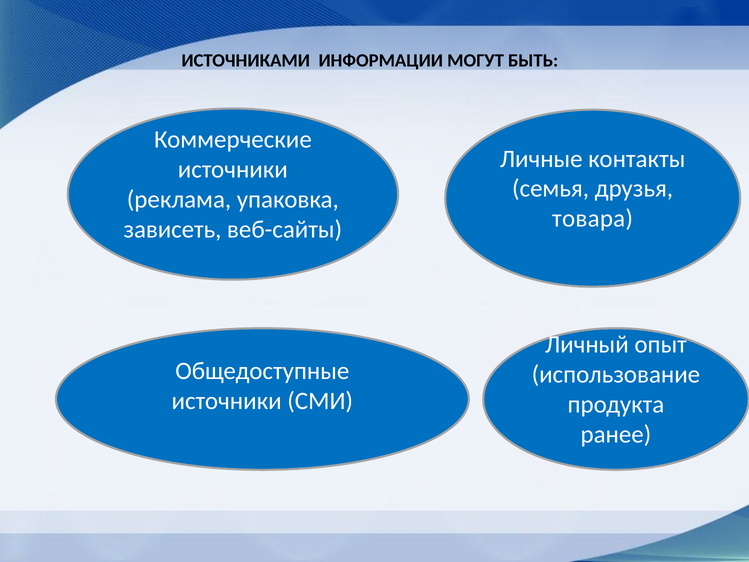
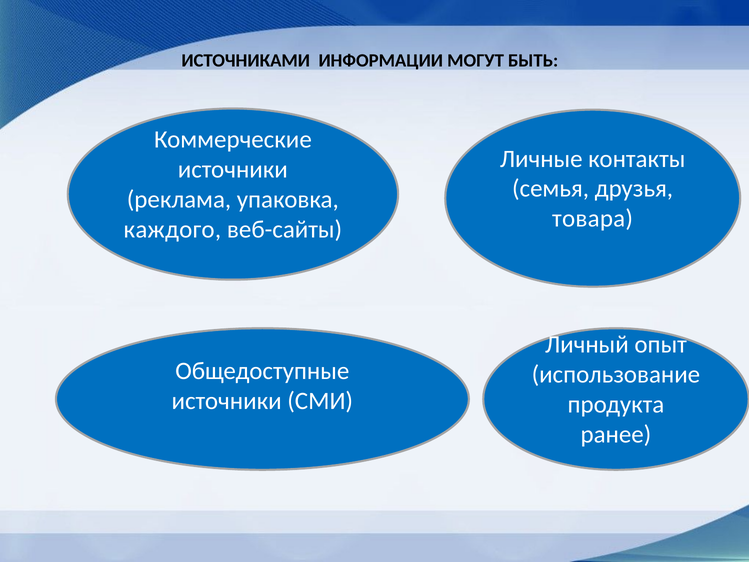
зависеть: зависеть -> каждого
